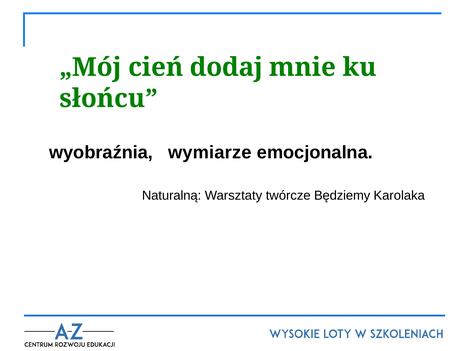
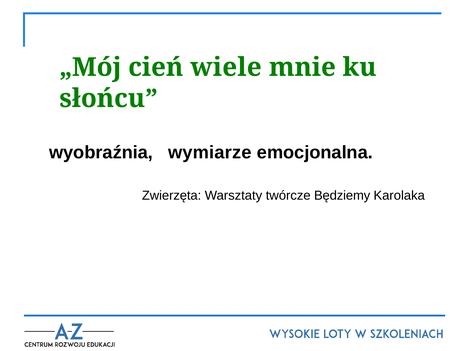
dodaj: dodaj -> wiele
Naturalną: Naturalną -> Zwierzęta
